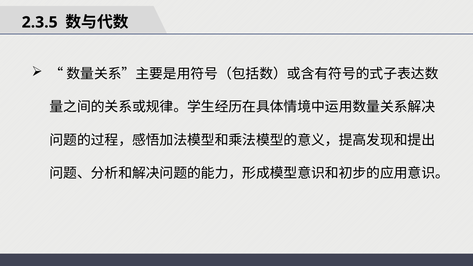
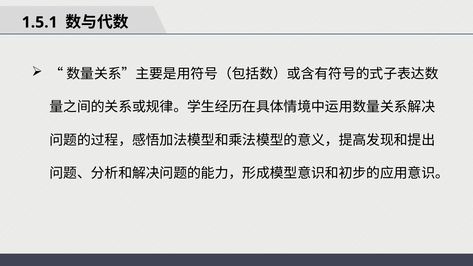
2.3.5: 2.3.5 -> 1.5.1
